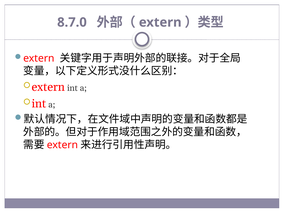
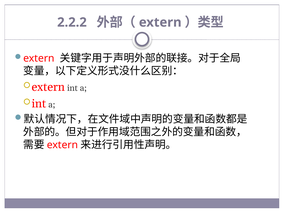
8.7.0: 8.7.0 -> 2.2.2
